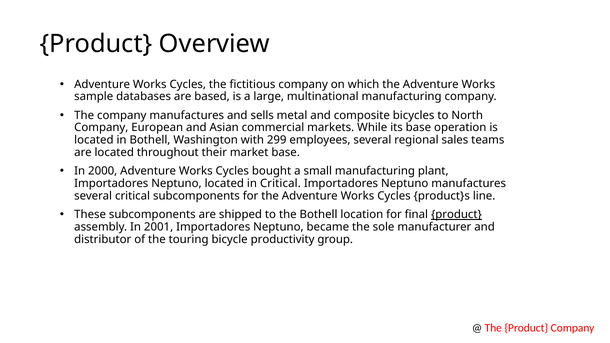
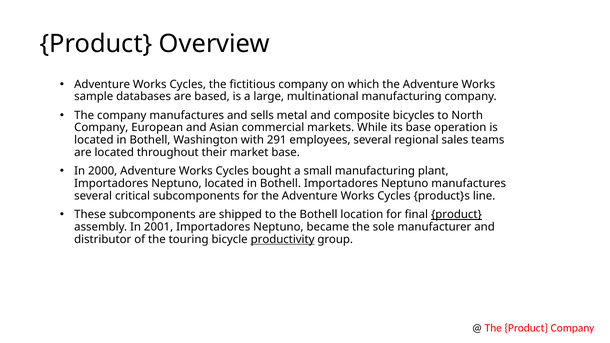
299: 299 -> 291
Neptuno located in Critical: Critical -> Bothell
productivity underline: none -> present
